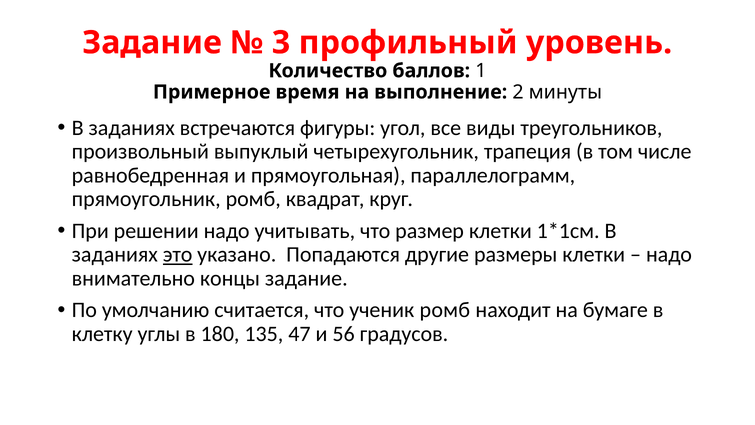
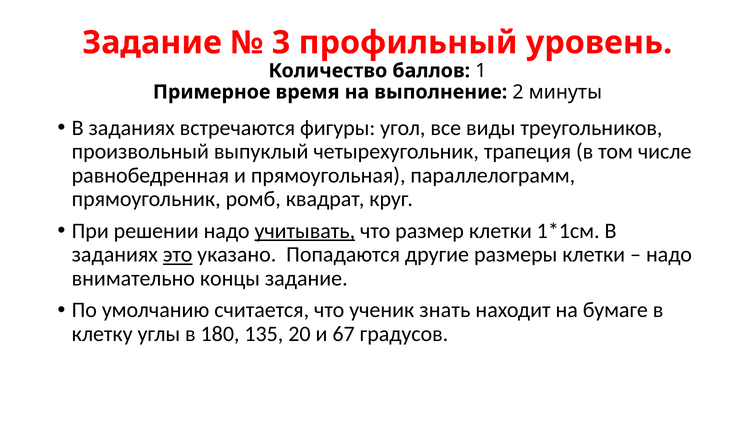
учитывать underline: none -> present
ученик ромб: ромб -> знать
47: 47 -> 20
56: 56 -> 67
